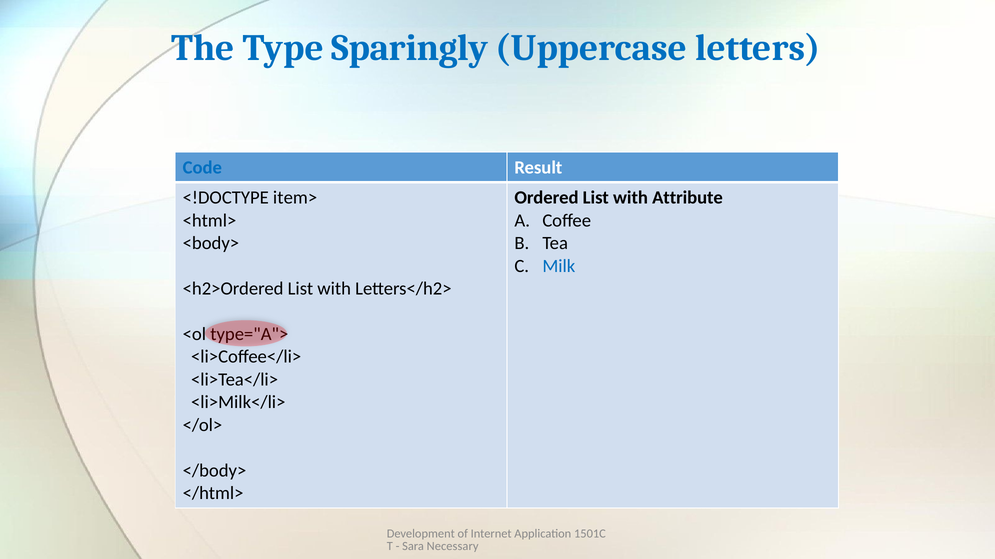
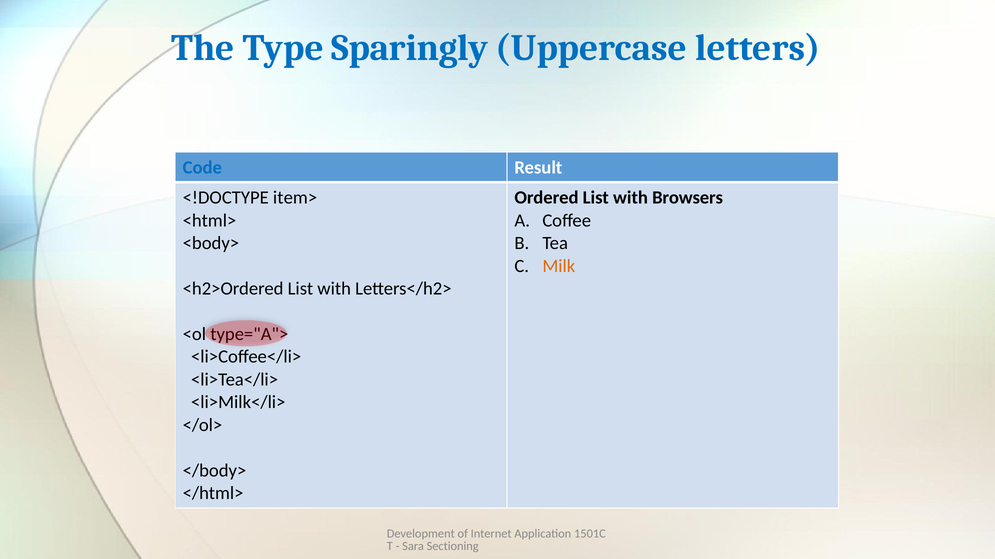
Attribute: Attribute -> Browsers
Milk colour: blue -> orange
Necessary: Necessary -> Sectioning
